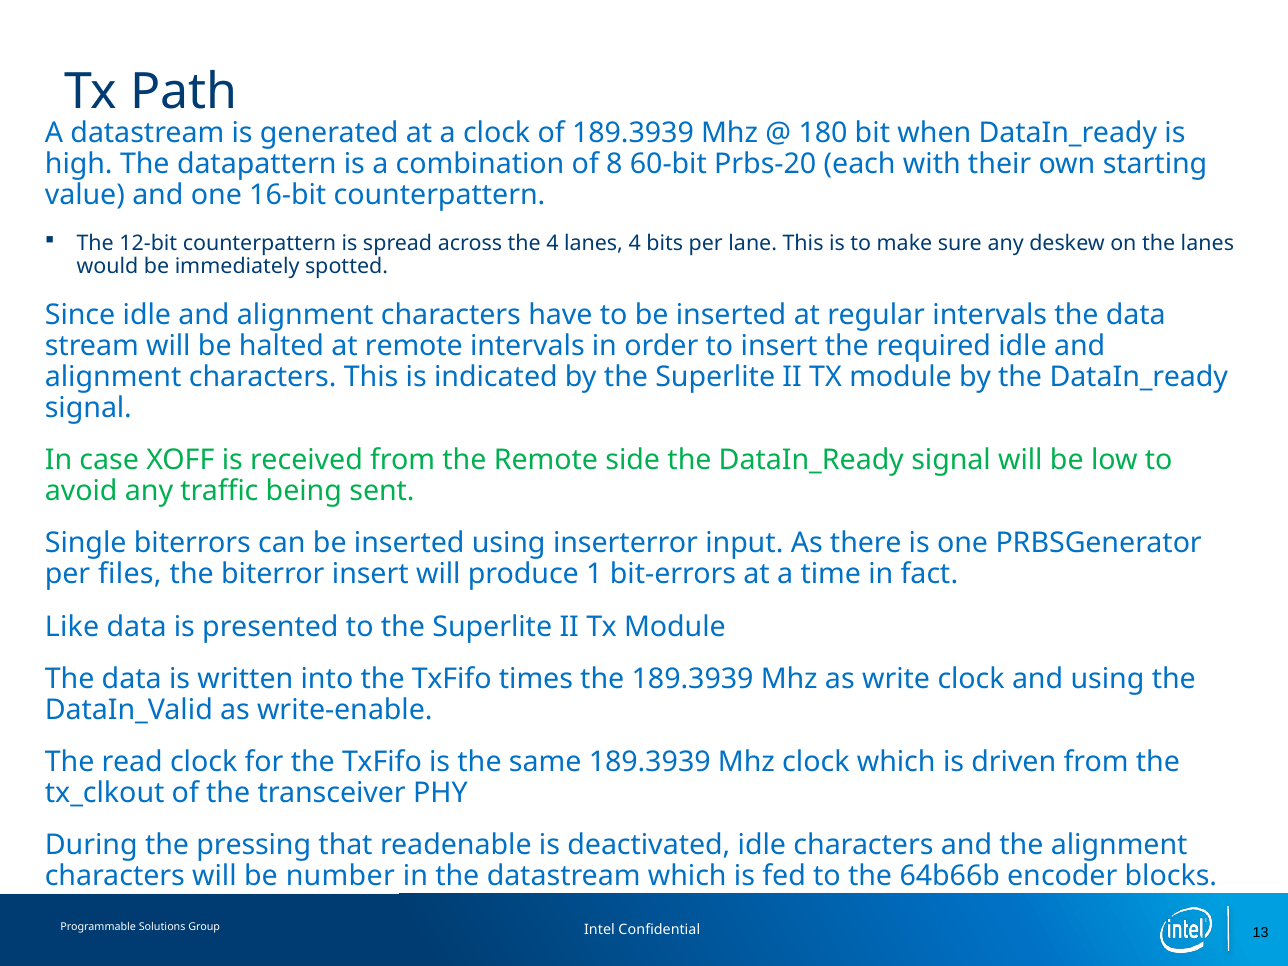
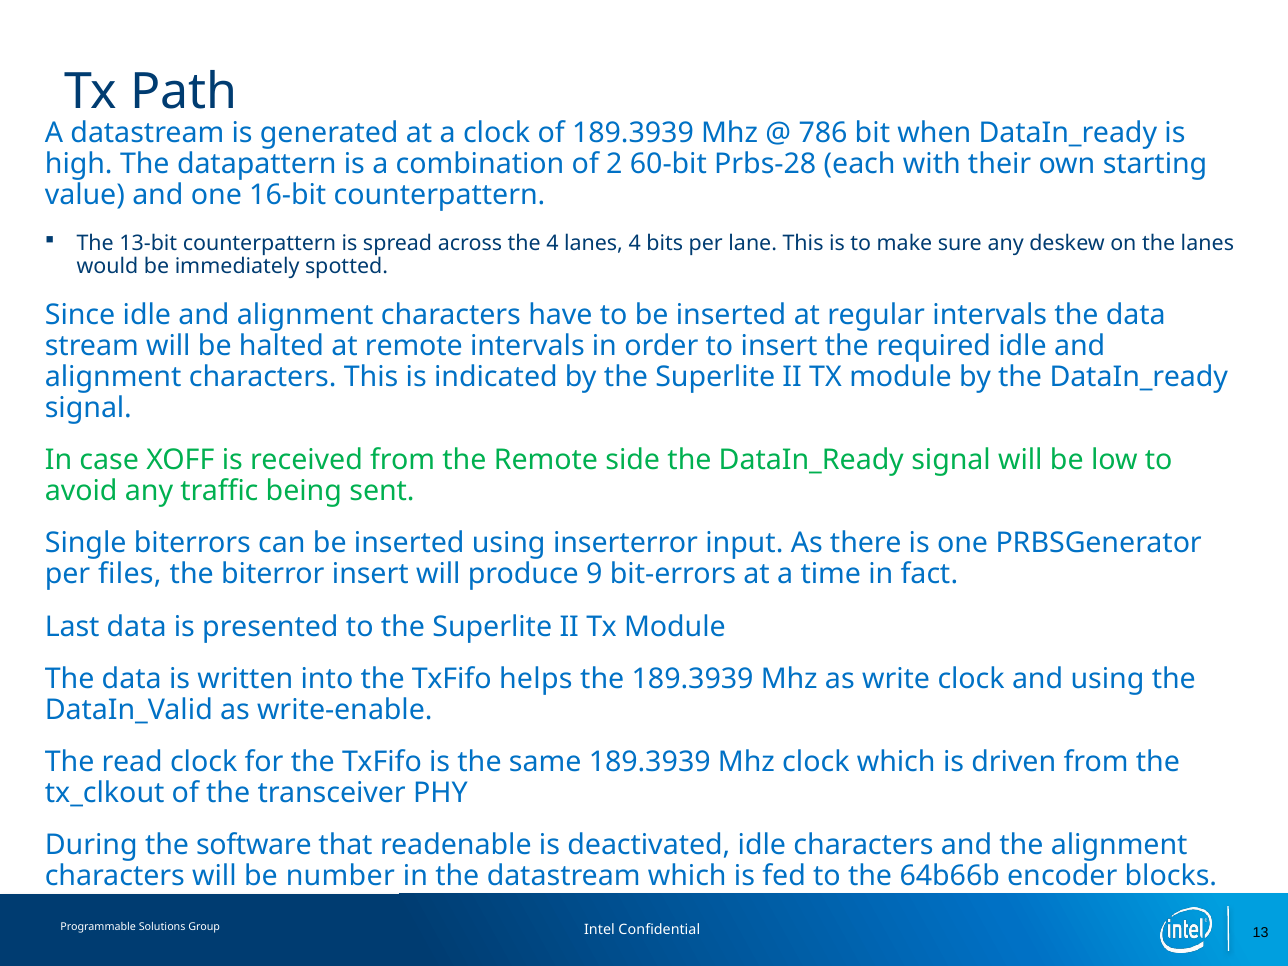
180: 180 -> 786
8: 8 -> 2
Prbs-20: Prbs-20 -> Prbs-28
12-bit: 12-bit -> 13-bit
1: 1 -> 9
Like: Like -> Last
times: times -> helps
pressing: pressing -> software
